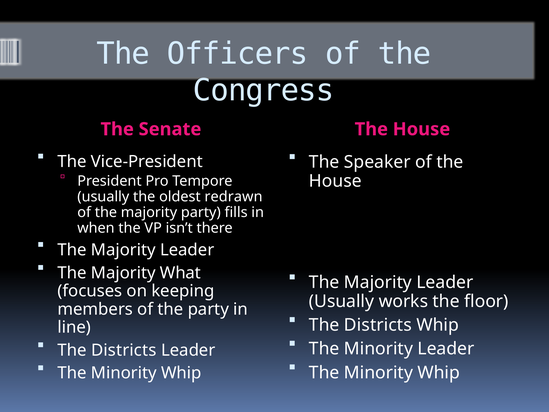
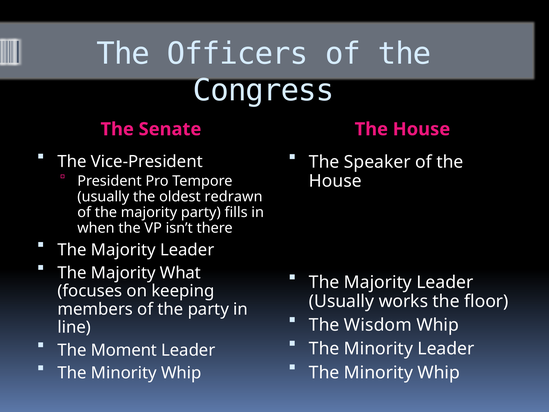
Districts at (378, 325): Districts -> Wisdom
Districts at (124, 350): Districts -> Moment
